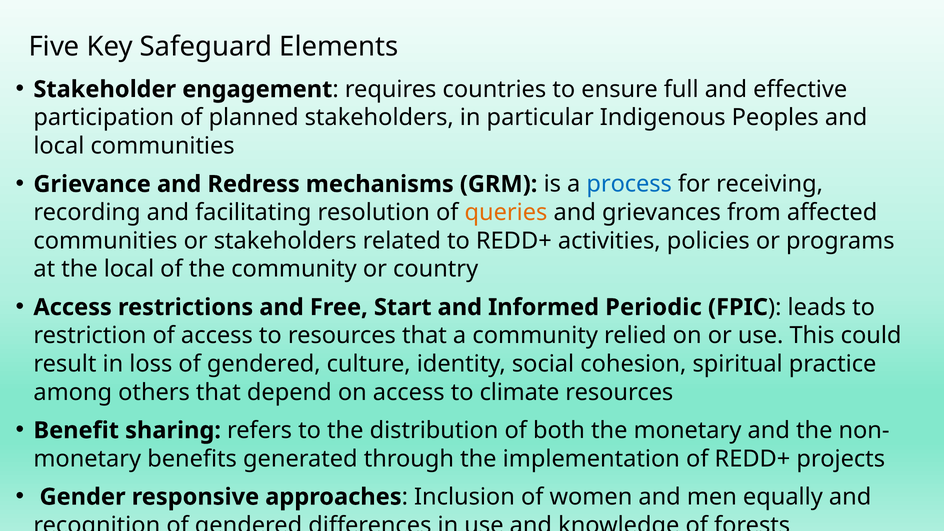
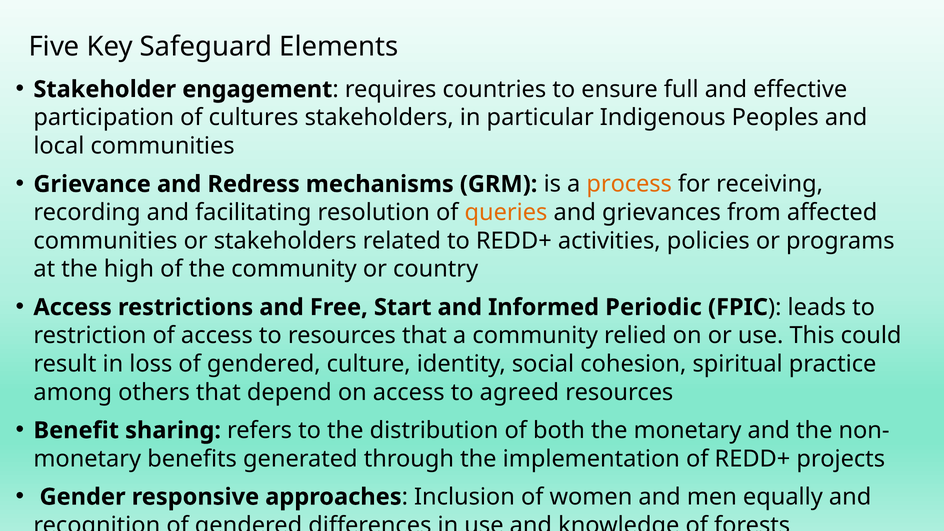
planned: planned -> cultures
process colour: blue -> orange
the local: local -> high
climate: climate -> agreed
